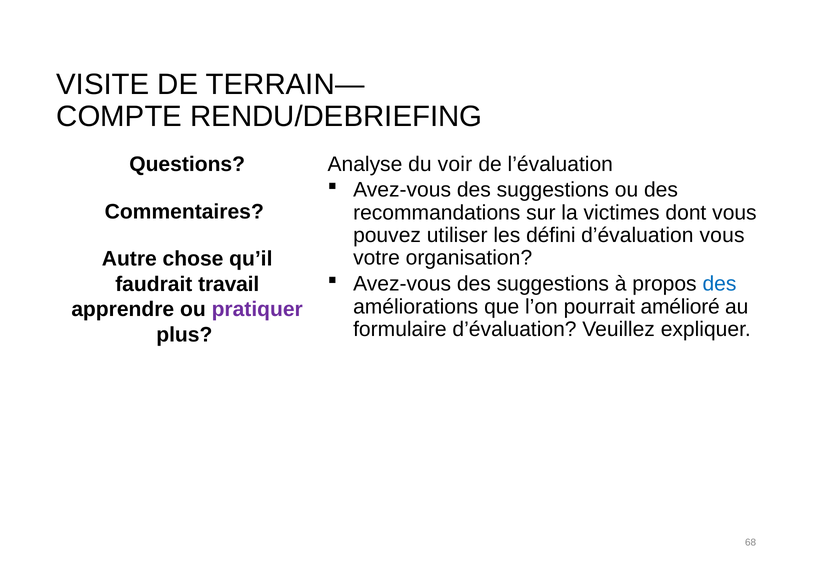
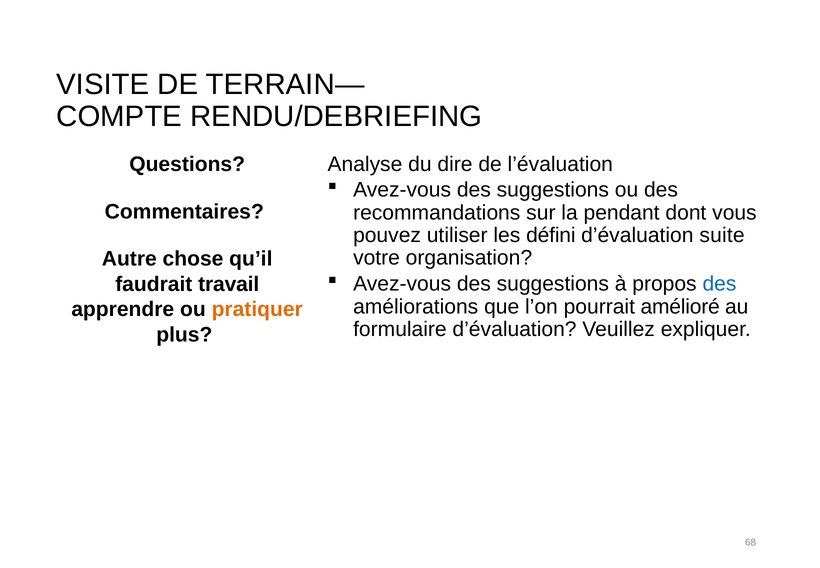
voir: voir -> dire
victimes: victimes -> pendant
d’évaluation vous: vous -> suite
pratiquer colour: purple -> orange
